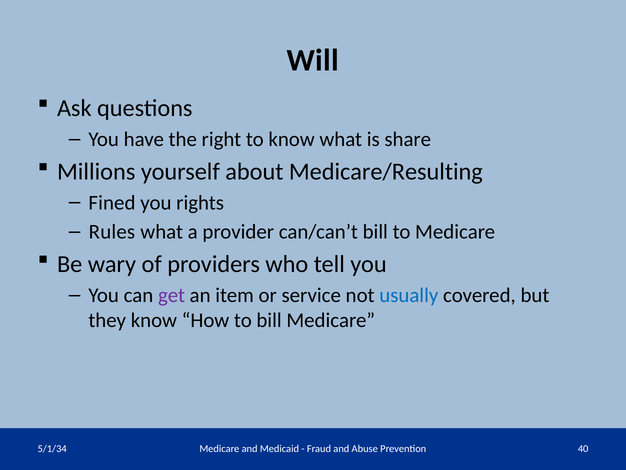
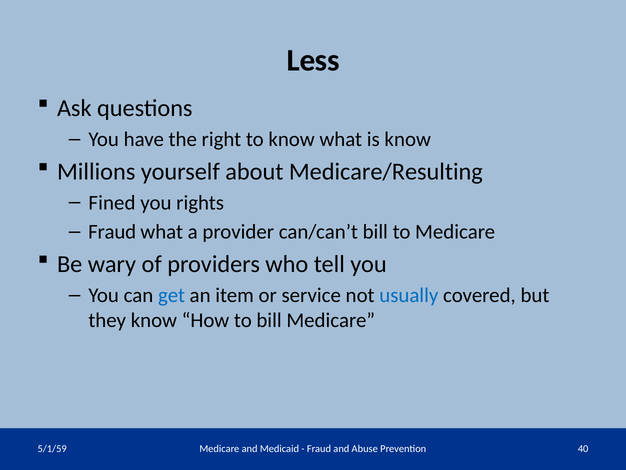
Will: Will -> Less
is share: share -> know
Rules at (112, 232): Rules -> Fraud
get colour: purple -> blue
5/1/34: 5/1/34 -> 5/1/59
